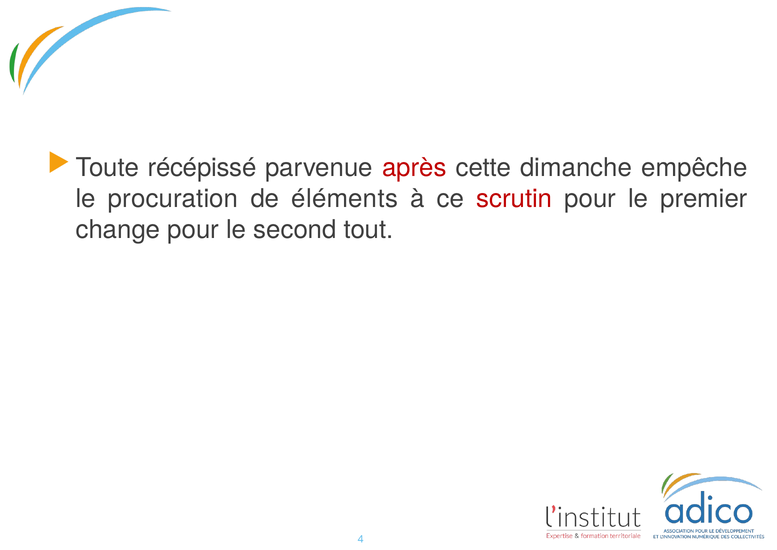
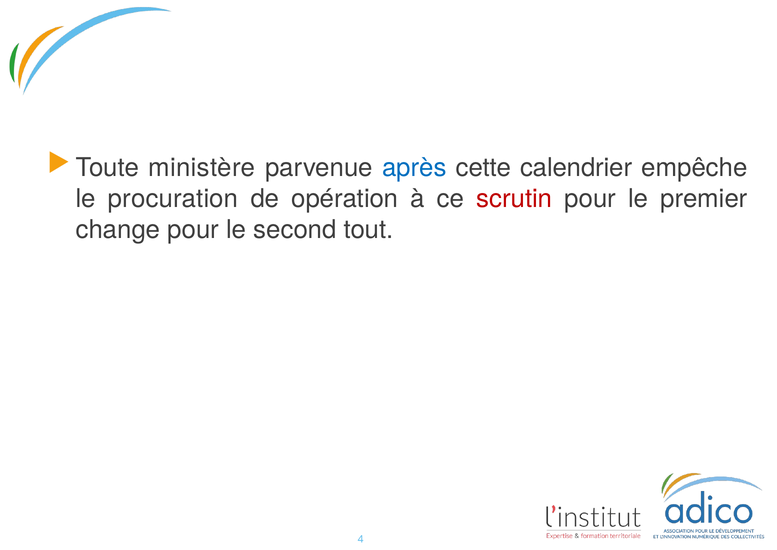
récépissé: récépissé -> ministère
après colour: red -> blue
dimanche: dimanche -> calendrier
éléments: éléments -> opération
